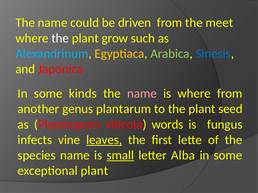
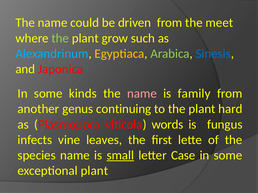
the at (60, 38) colour: white -> light green
is where: where -> family
plantarum: plantarum -> continuing
seed: seed -> hard
leaves underline: present -> none
Alba: Alba -> Case
